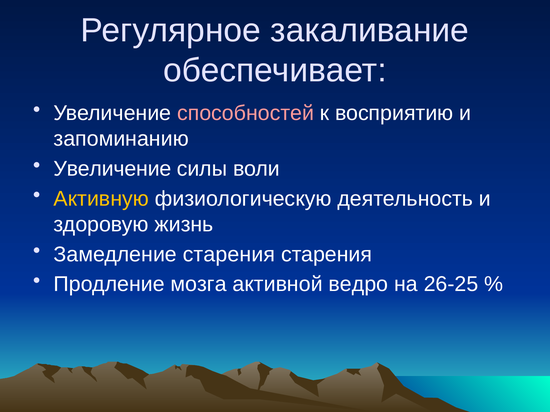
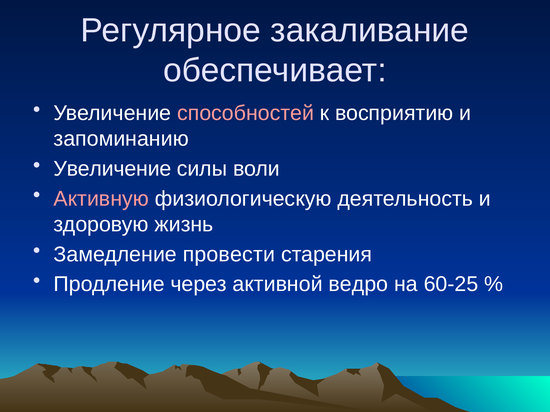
Активную colour: yellow -> pink
Замедление старения: старения -> провести
мозга: мозга -> через
26-25: 26-25 -> 60-25
